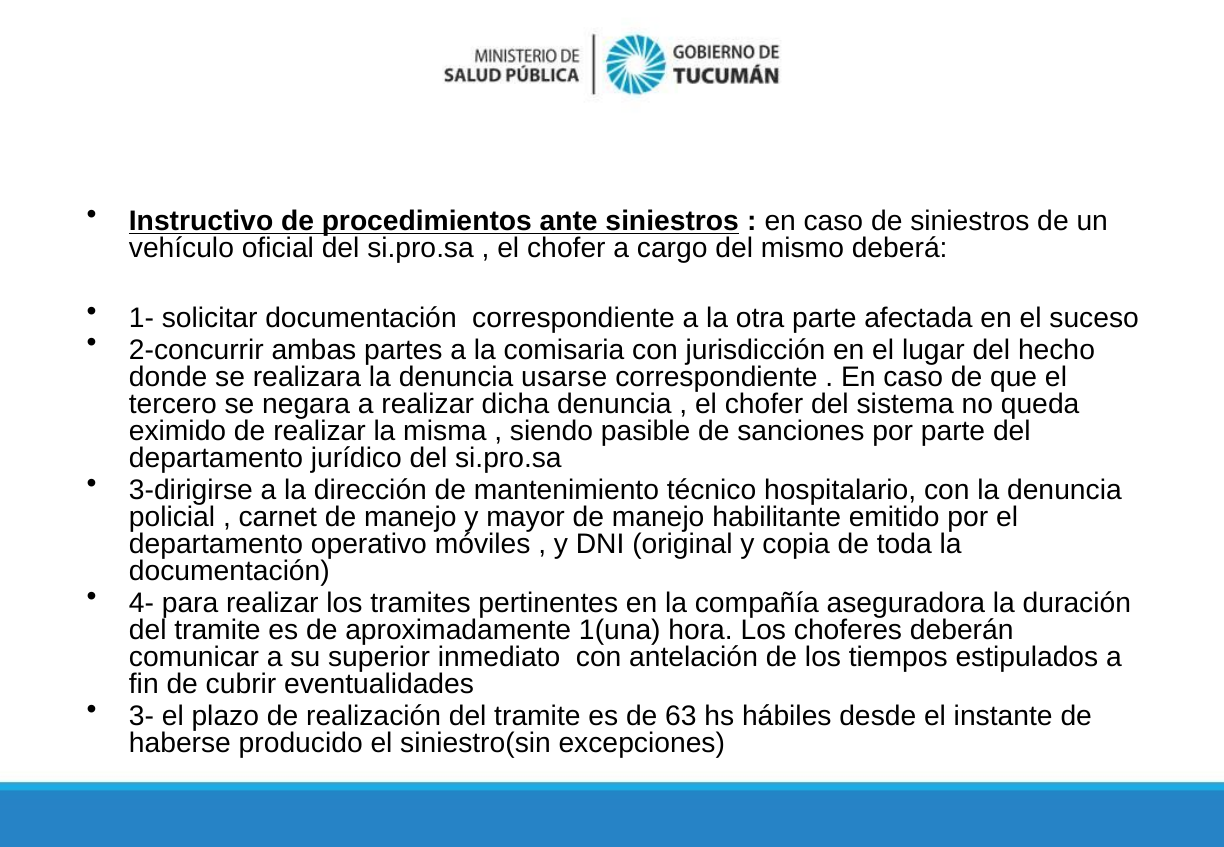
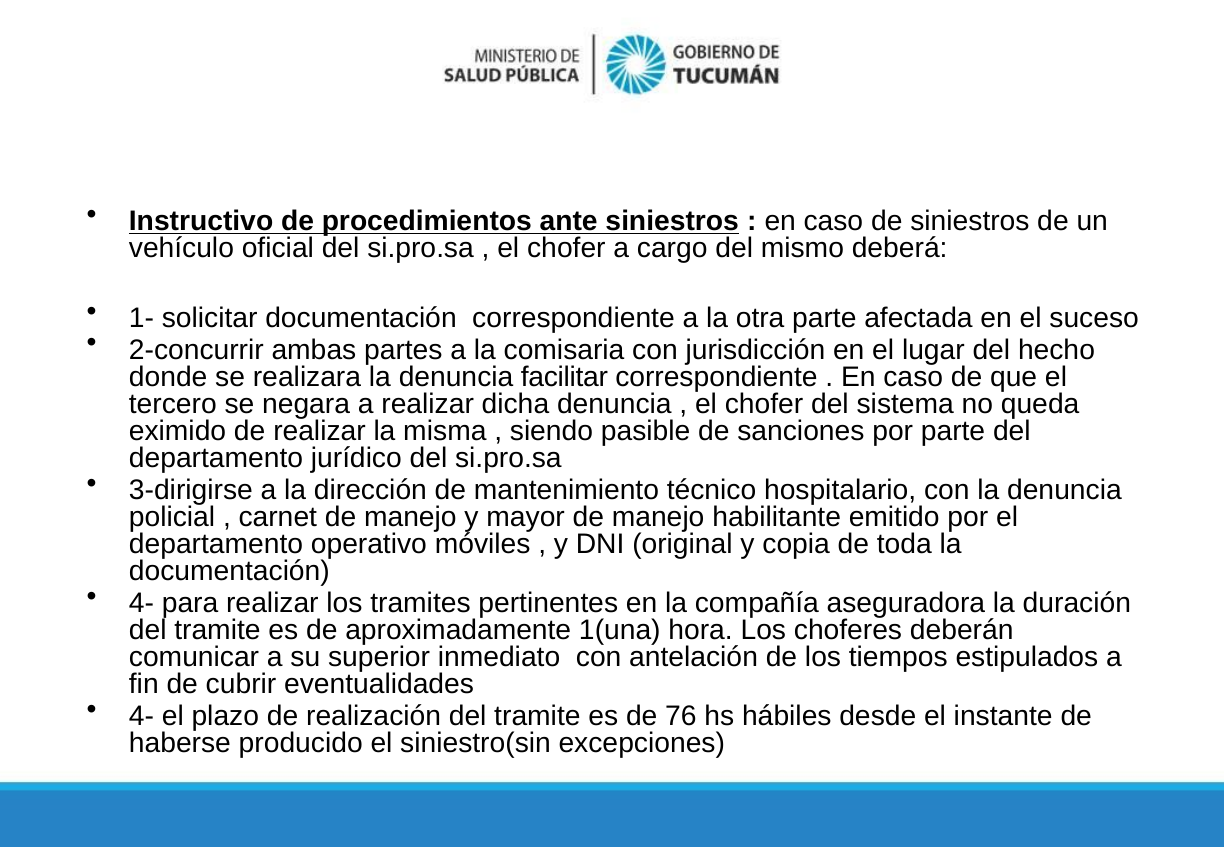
usarse: usarse -> facilitar
3- at (142, 716): 3- -> 4-
63: 63 -> 76
